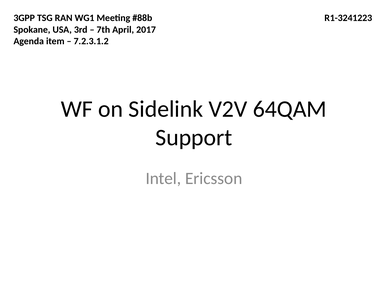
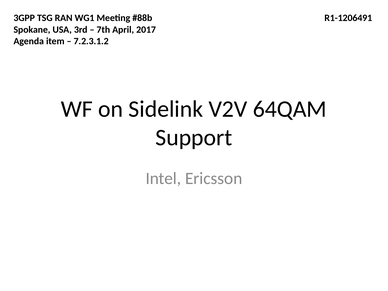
R1-3241223: R1-3241223 -> R1-1206491
